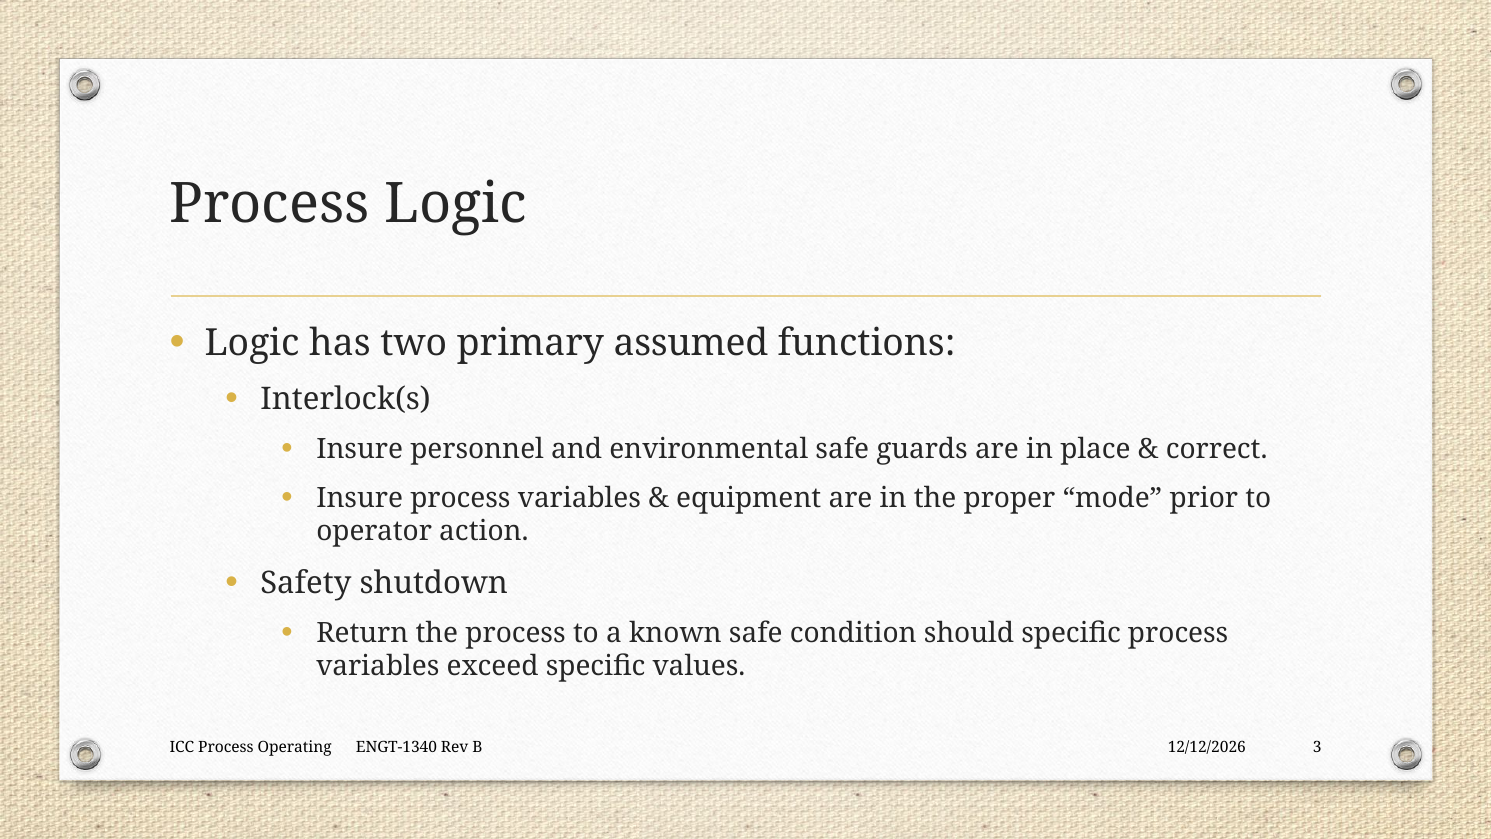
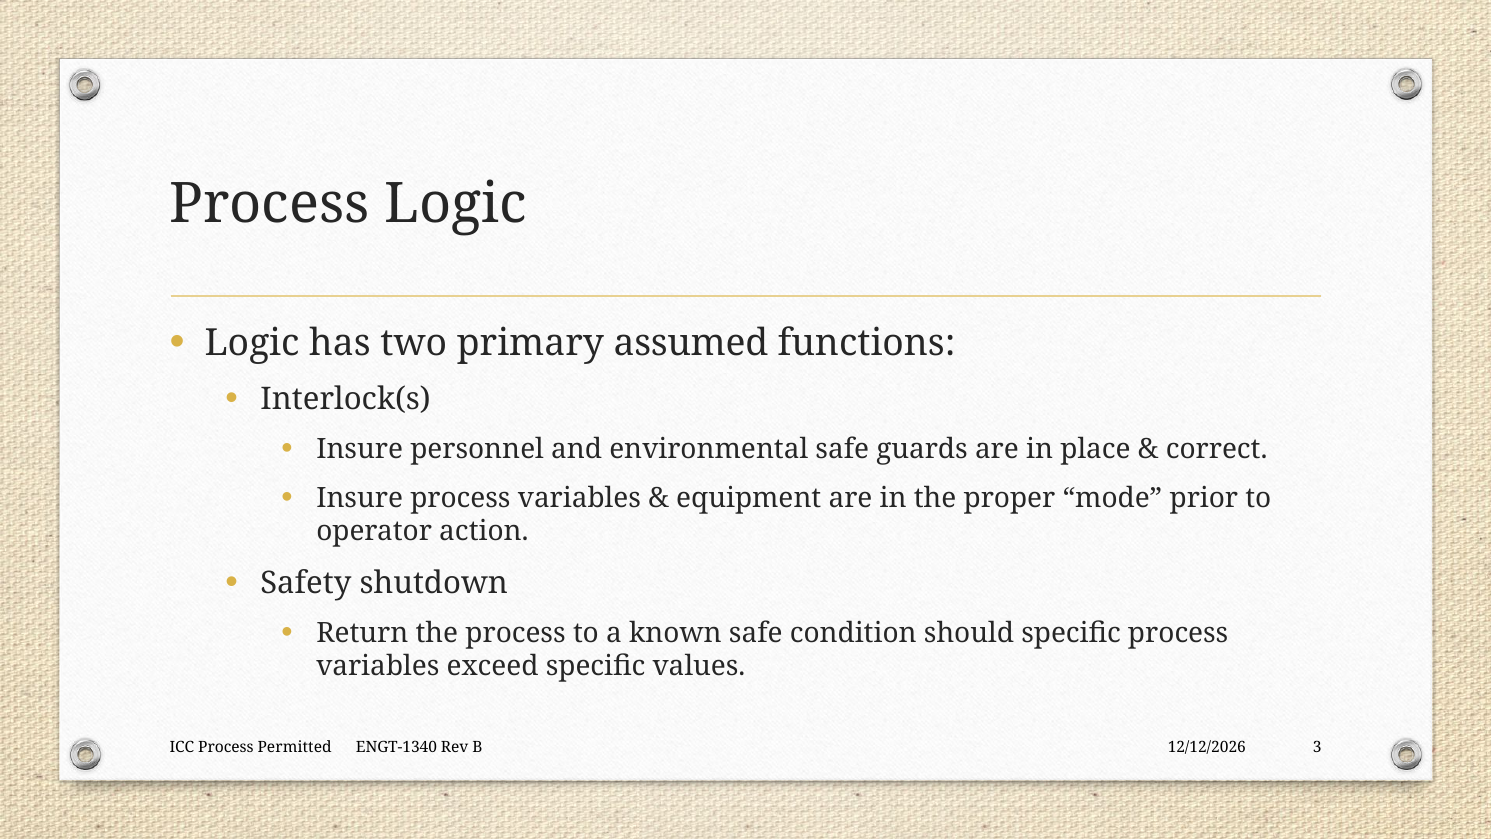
Operating: Operating -> Permitted
